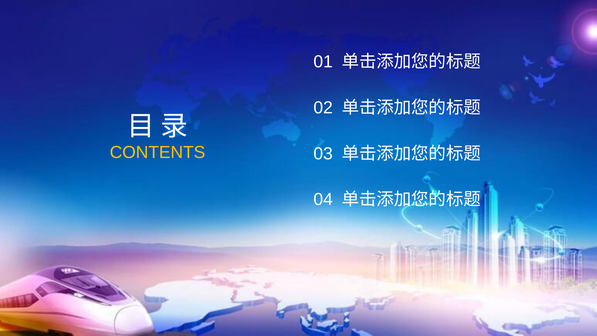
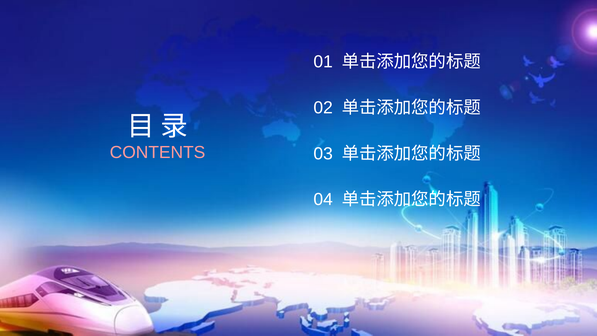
CONTENTS colour: yellow -> pink
